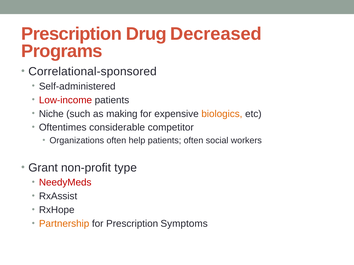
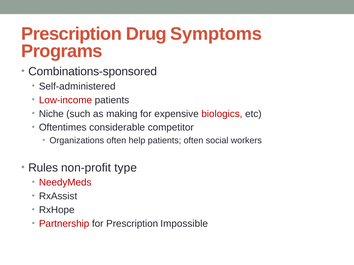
Decreased: Decreased -> Symptoms
Correlational-sponsored: Correlational-sponsored -> Combinations-sponsored
biologics colour: orange -> red
Grant: Grant -> Rules
Partnership colour: orange -> red
Symptoms: Symptoms -> Impossible
